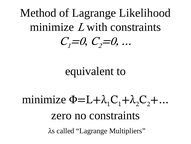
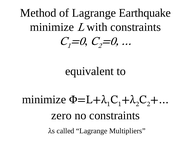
Likelihood: Likelihood -> Earthquake
